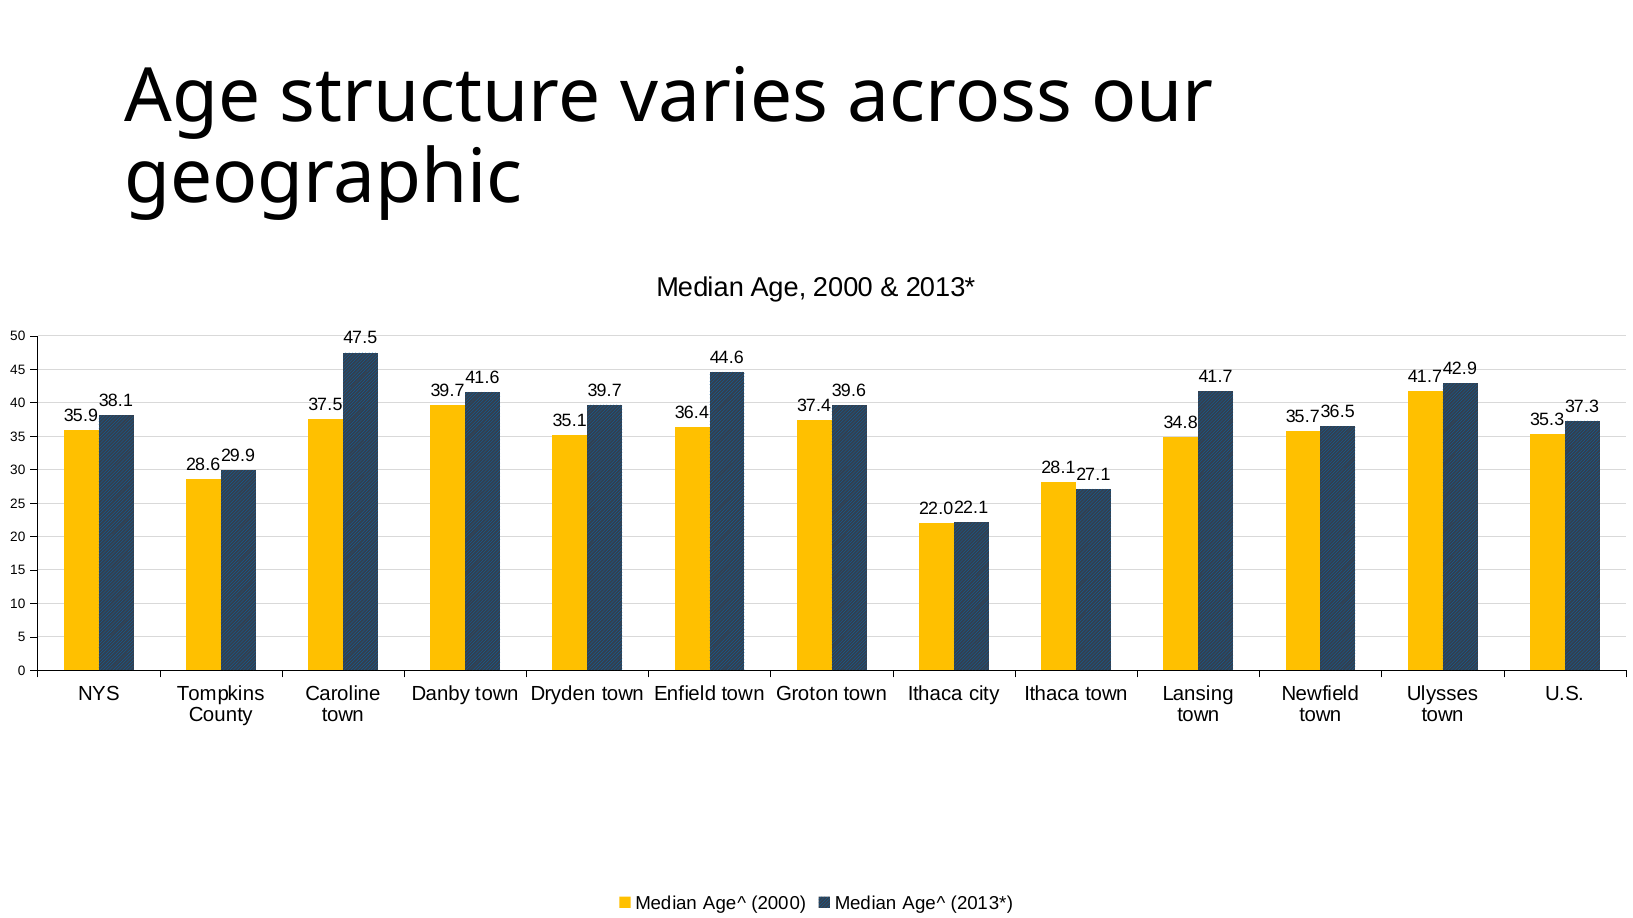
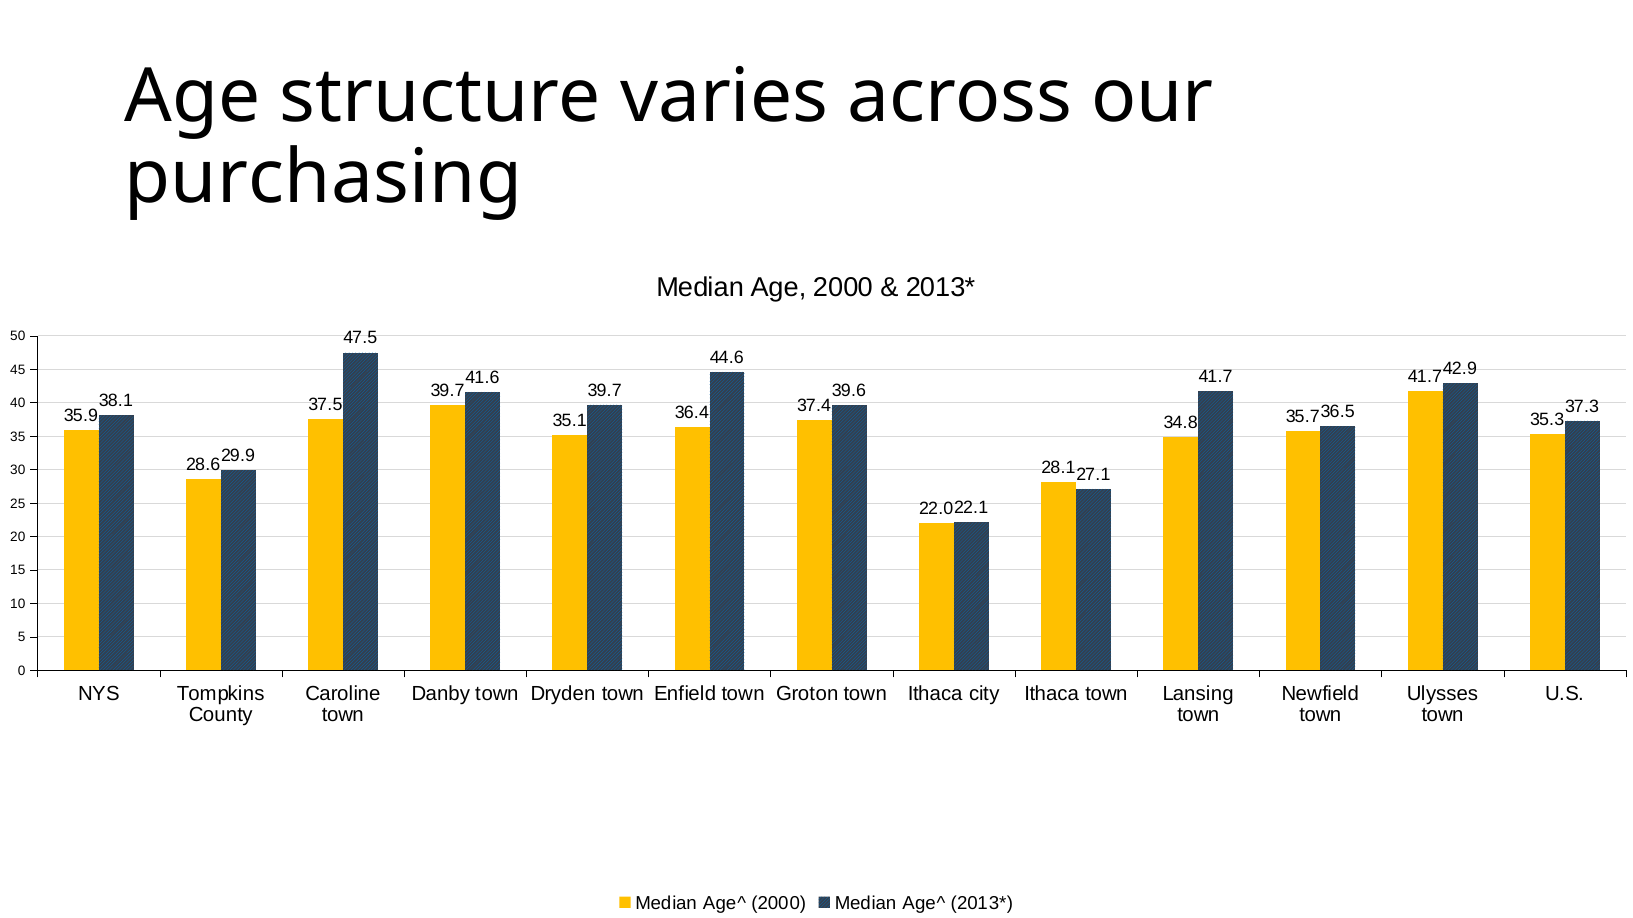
geographic: geographic -> purchasing
